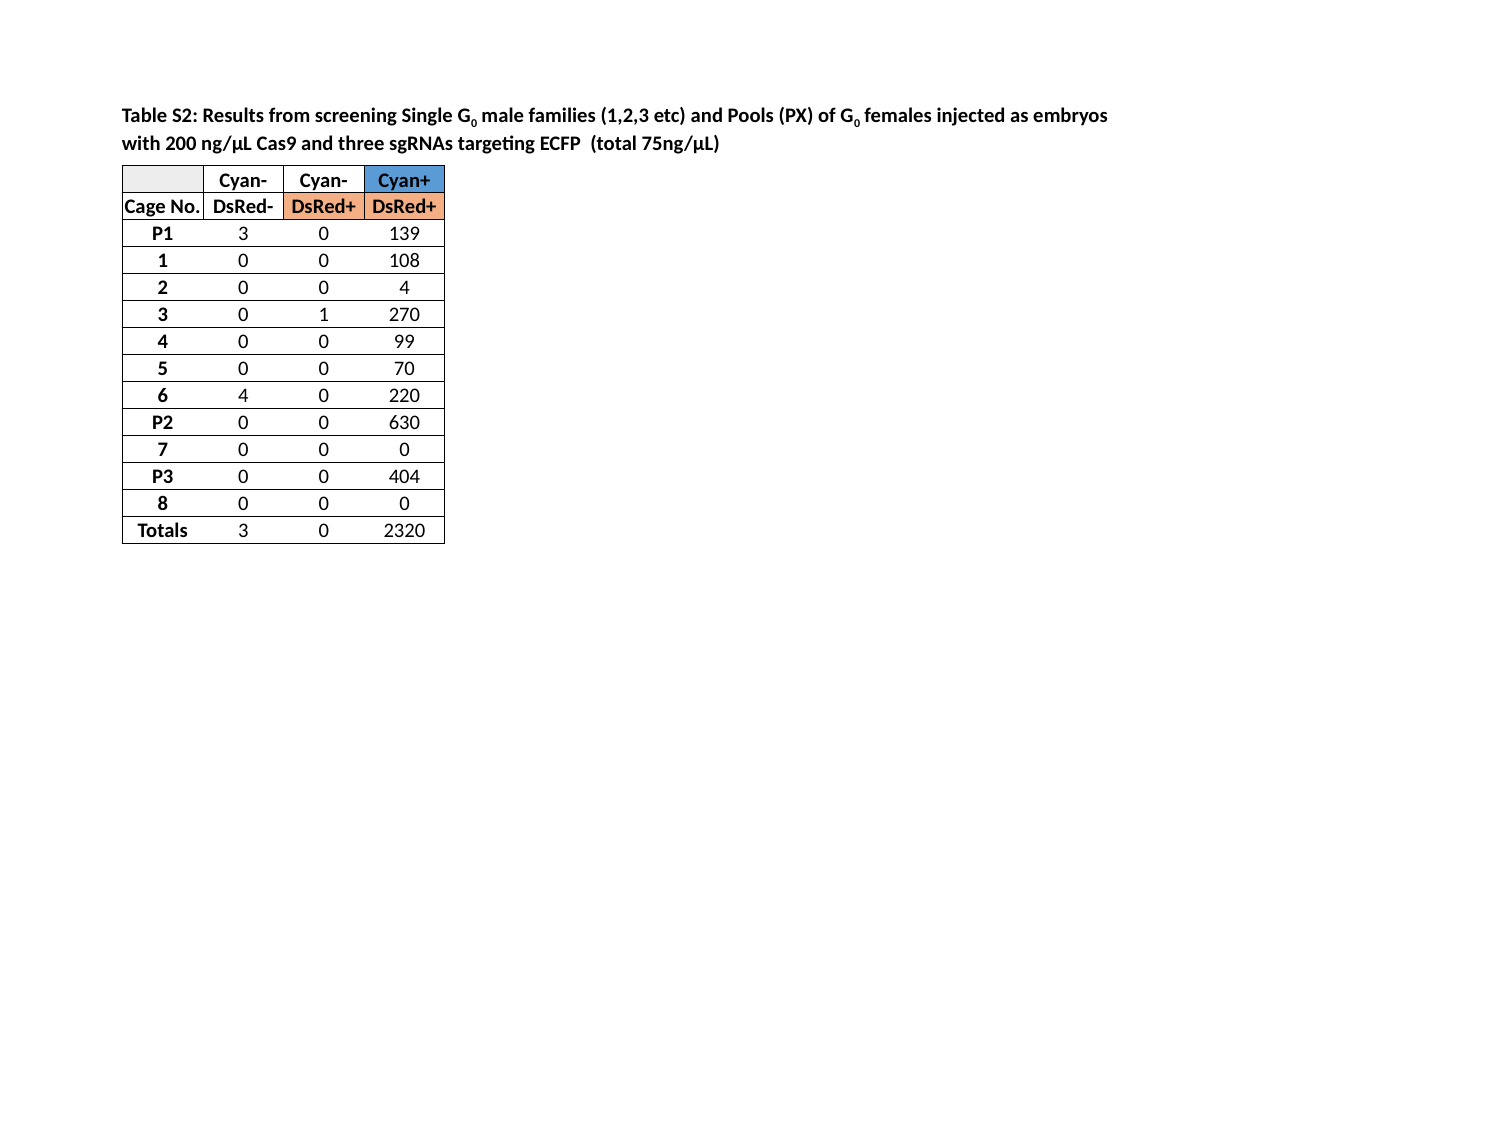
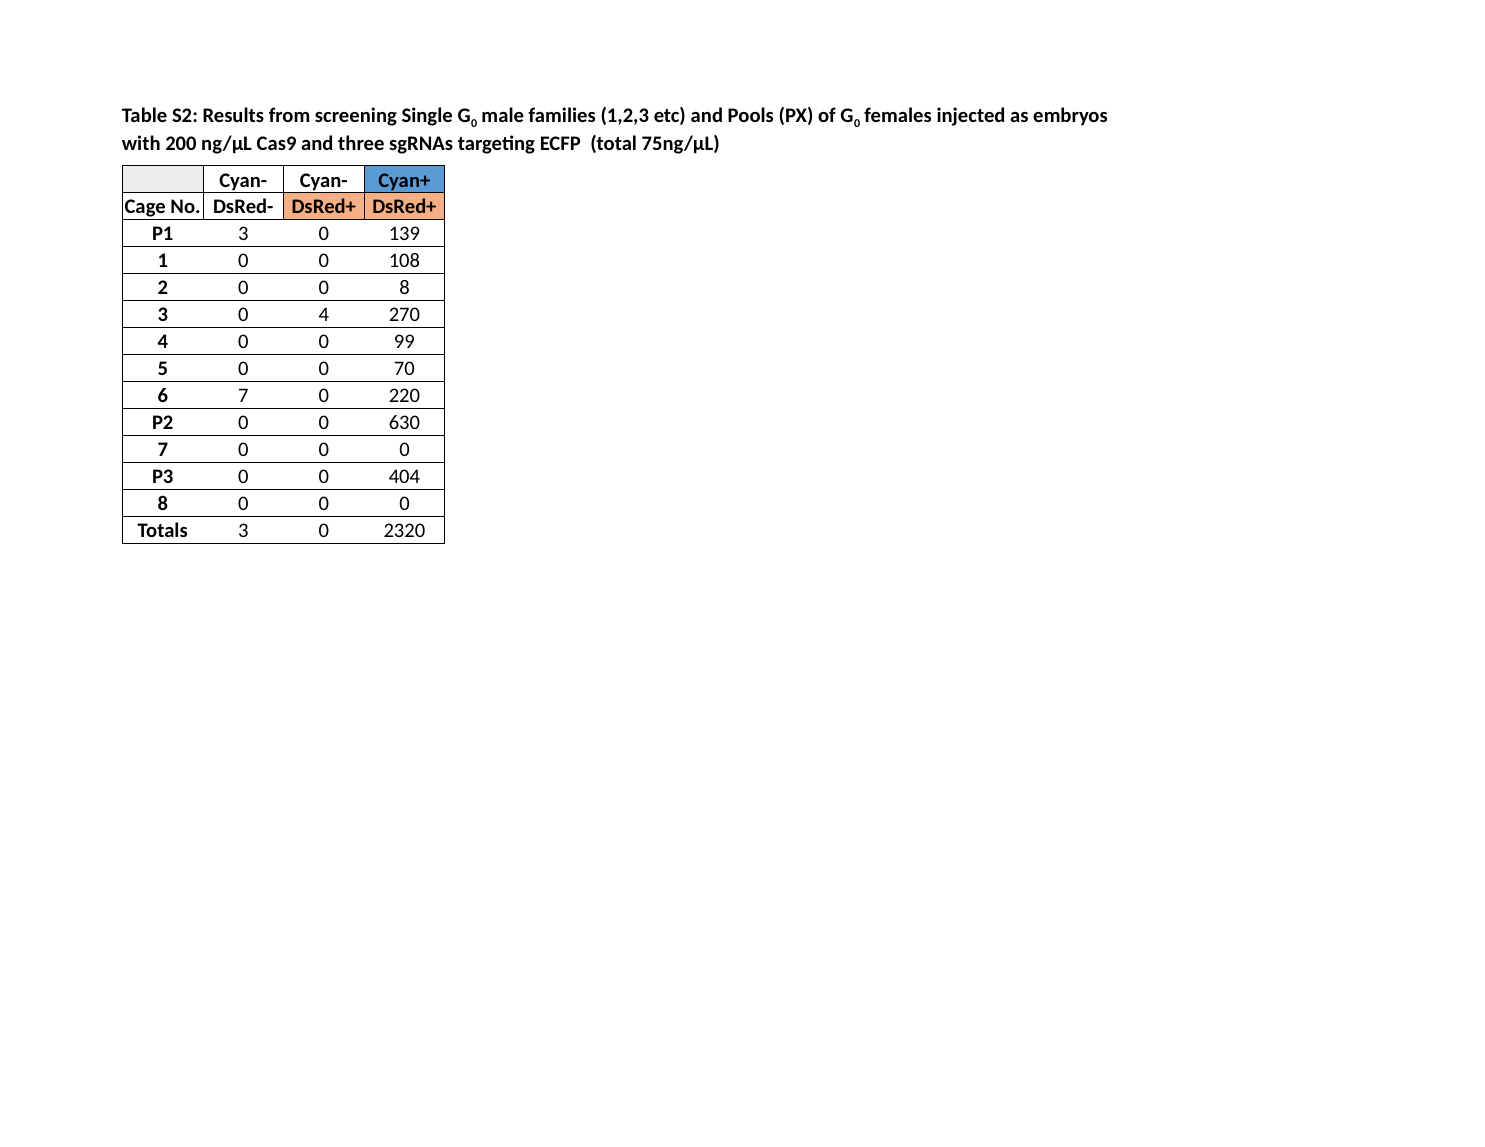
0 4: 4 -> 8
0 1: 1 -> 4
6 4: 4 -> 7
